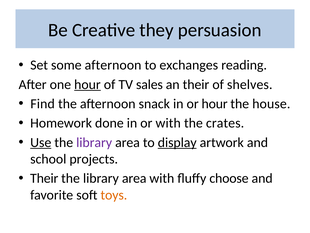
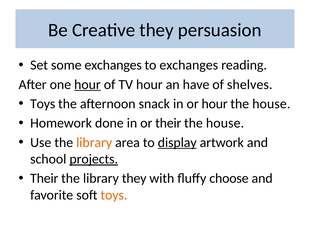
some afternoon: afternoon -> exchanges
TV sales: sales -> hour
an their: their -> have
Find at (43, 104): Find -> Toys
or with: with -> their
crates at (225, 123): crates -> house
Use underline: present -> none
library at (94, 142) colour: purple -> orange
projects underline: none -> present
area at (134, 178): area -> they
